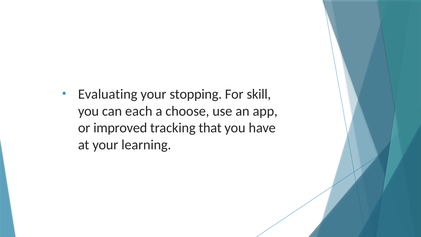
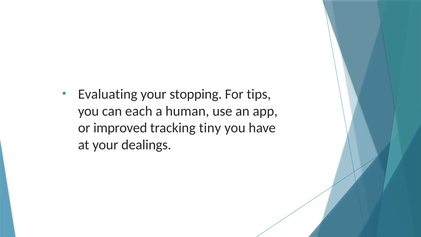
skill: skill -> tips
choose: choose -> human
that: that -> tiny
learning: learning -> dealings
